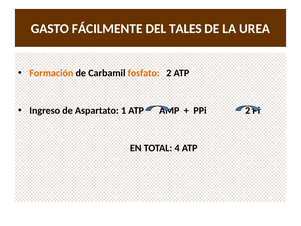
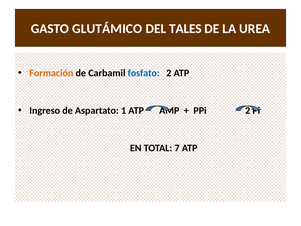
FÁCILMENTE: FÁCILMENTE -> GLUTÁMICO
fosfato colour: orange -> blue
4: 4 -> 7
